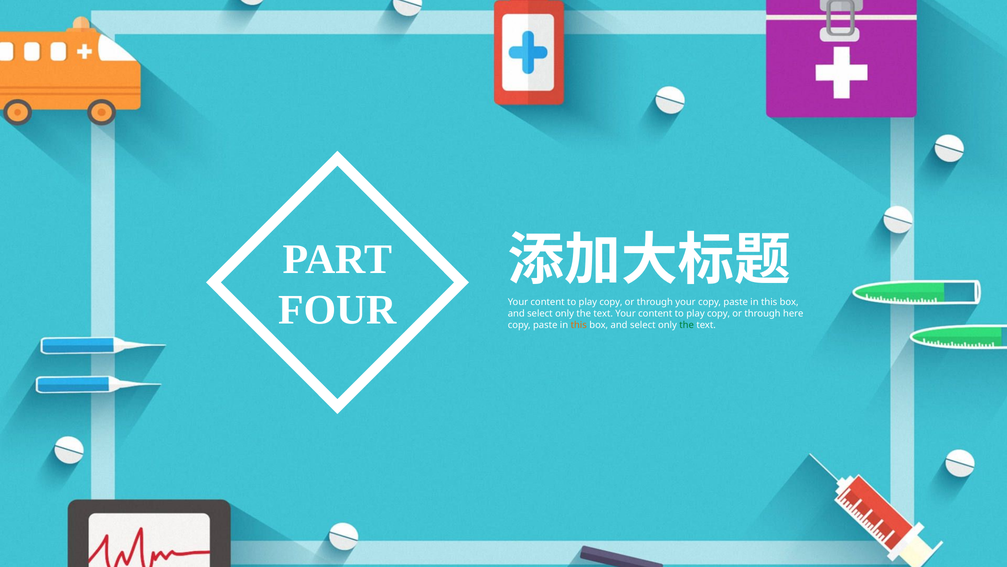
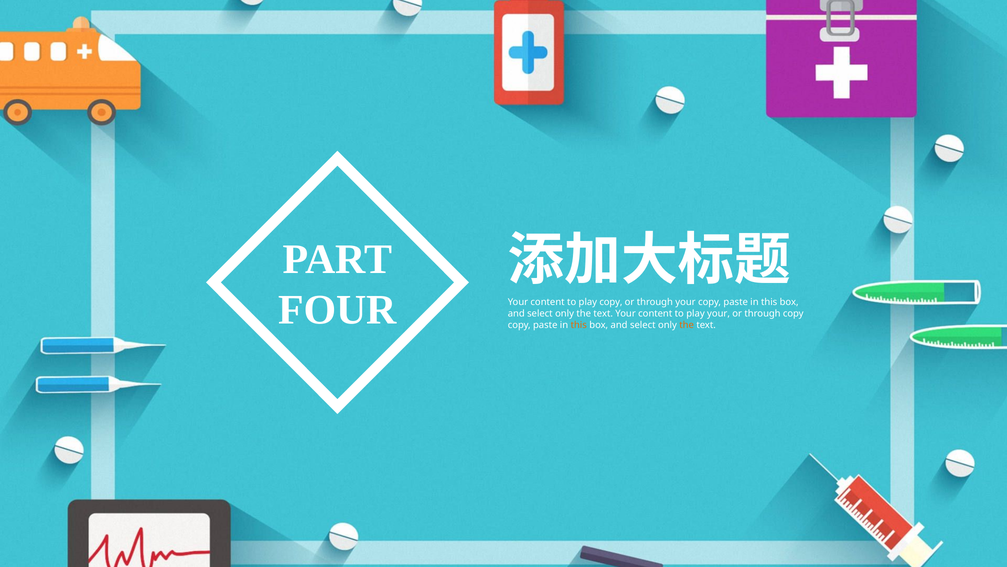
copy at (719, 313): copy -> your
through here: here -> copy
the at (687, 325) colour: green -> orange
